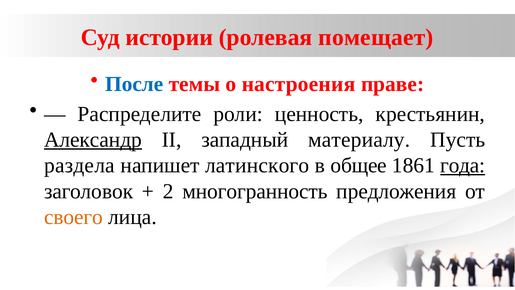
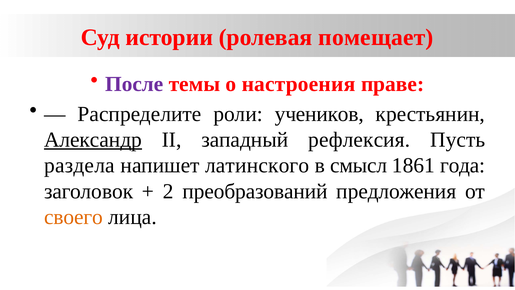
После colour: blue -> purple
ценность: ценность -> учеников
материалу: материалу -> рефлексия
общее: общее -> смысл
года underline: present -> none
многогранность: многогранность -> преобразований
